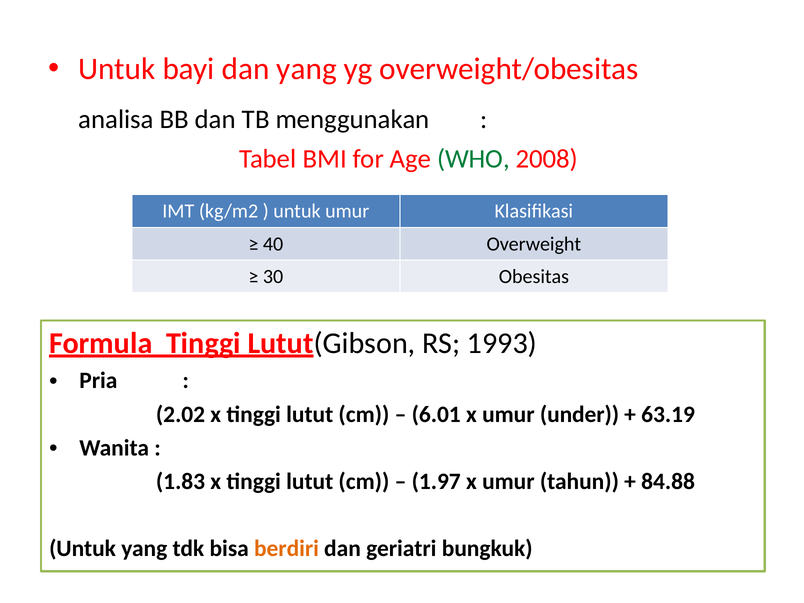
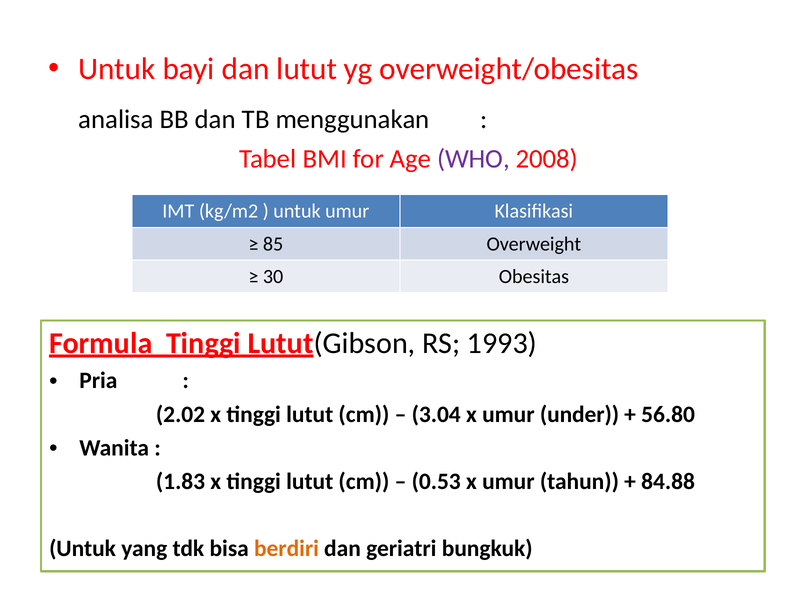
dan yang: yang -> lutut
WHO colour: green -> purple
40: 40 -> 85
6.01: 6.01 -> 3.04
63.19: 63.19 -> 56.80
1.97: 1.97 -> 0.53
